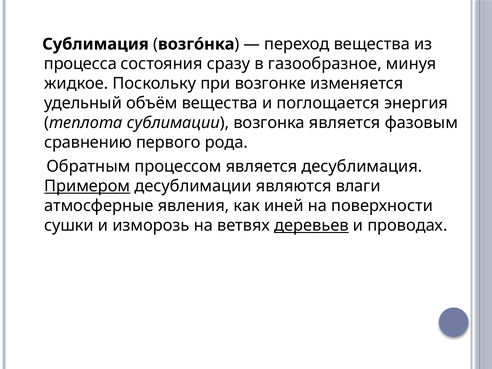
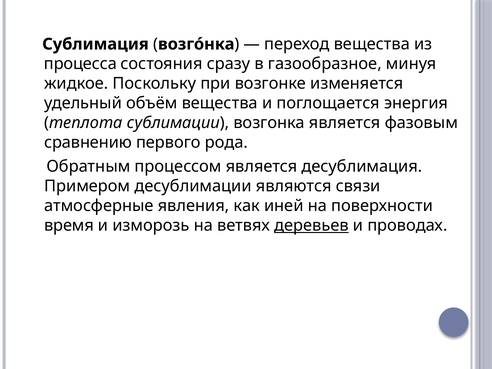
Примером underline: present -> none
влаги: влаги -> связи
сушки: сушки -> время
